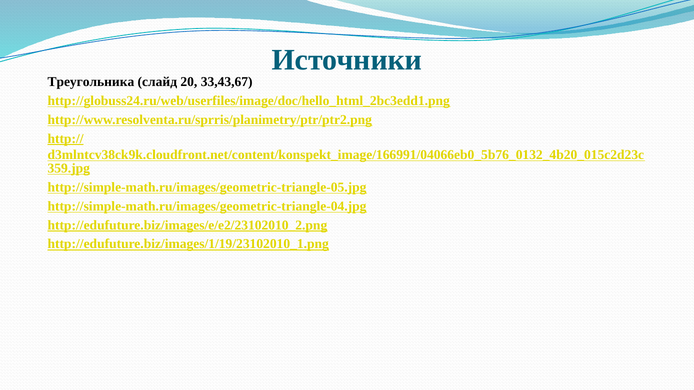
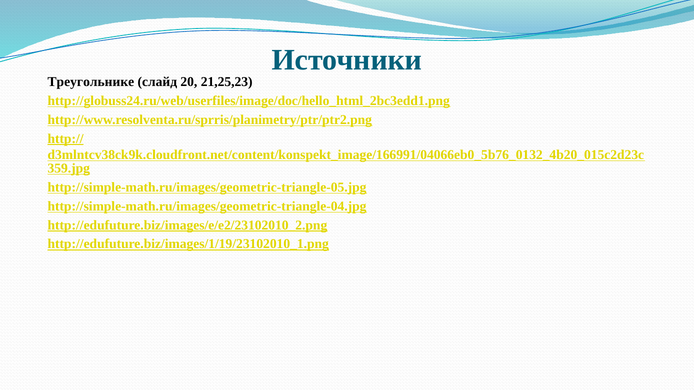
Треугольника: Треугольника -> Треугольнике
33,43,67: 33,43,67 -> 21,25,23
